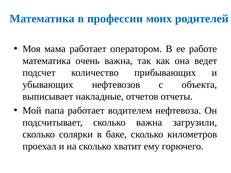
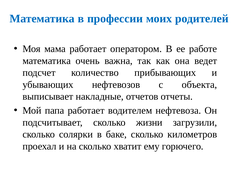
сколько важна: важна -> жизни
